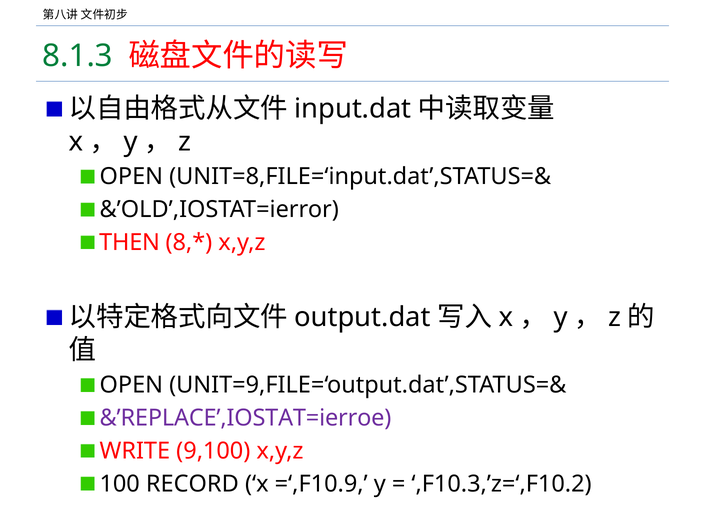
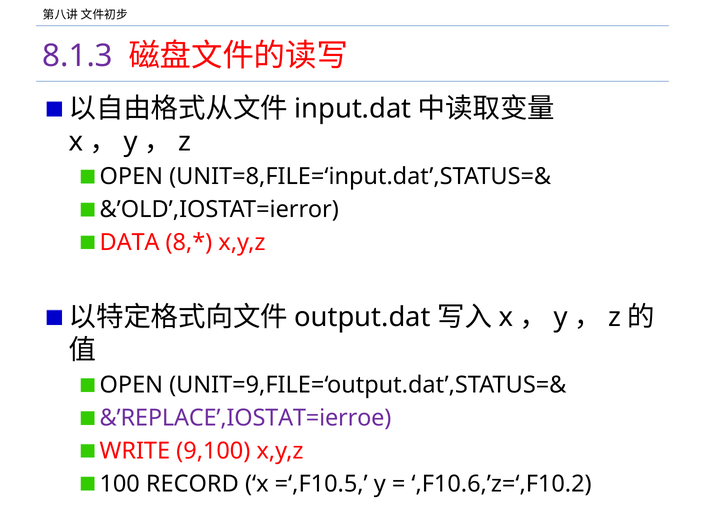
8.1.3 colour: green -> purple
THEN: THEN -> DATA
=‘,F10.9: =‘,F10.9 -> =‘,F10.5
,F10.3,’z=‘,F10.2: ,F10.3,’z=‘,F10.2 -> ,F10.6,’z=‘,F10.2
